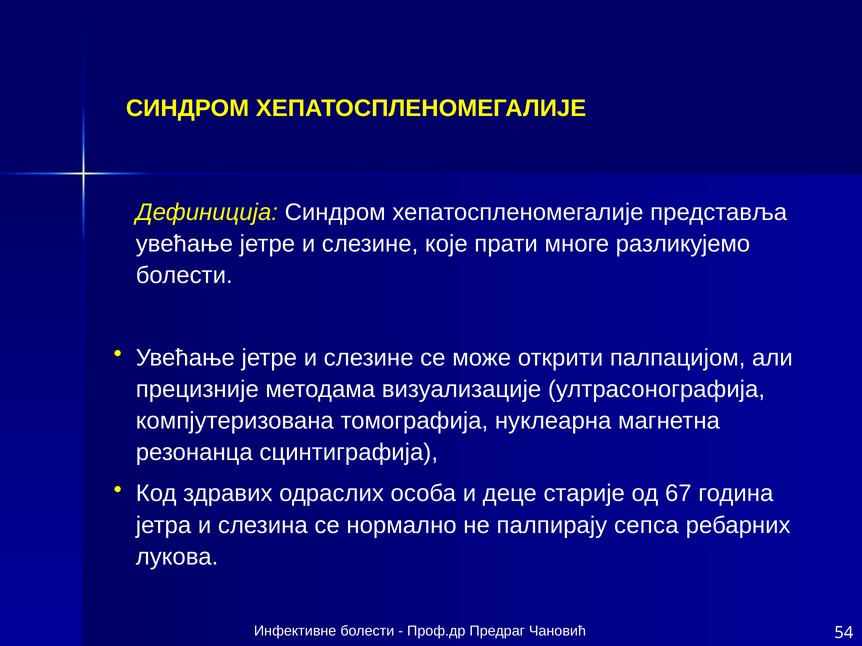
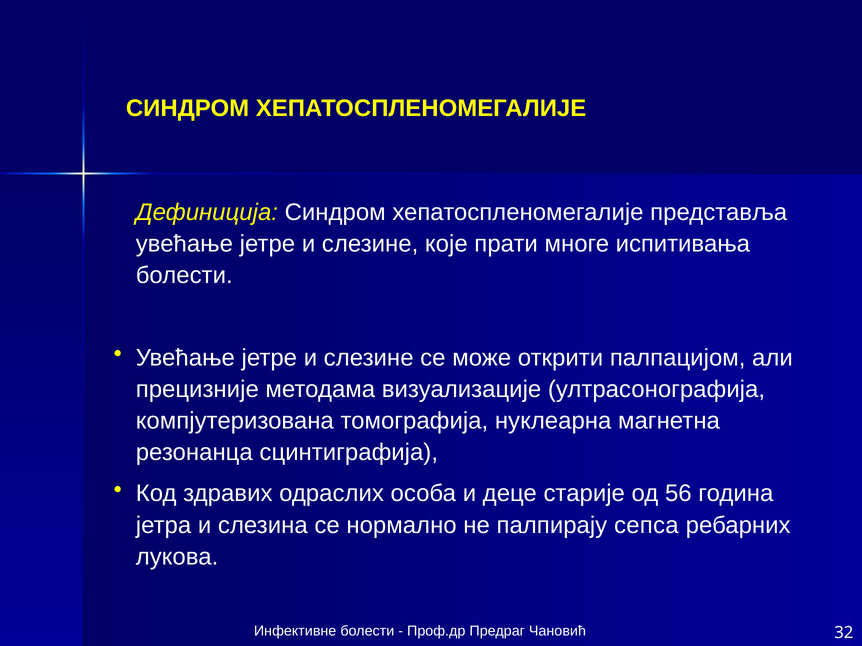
разликујемо: разликујемо -> испитивања
67: 67 -> 56
54: 54 -> 32
